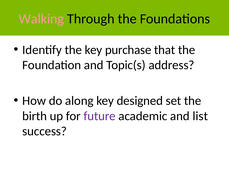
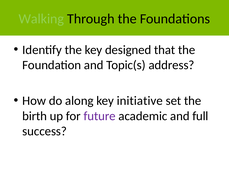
Walking colour: pink -> light green
purchase: purchase -> designed
designed: designed -> initiative
list: list -> full
